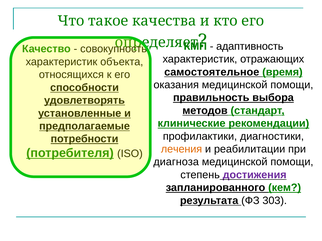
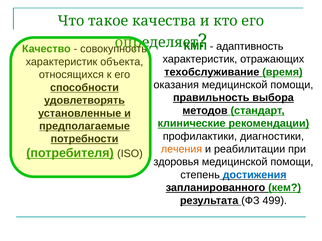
самостоятельное: самостоятельное -> техобслуживание
диагноза: диагноза -> здоровья
достижения colour: purple -> blue
303: 303 -> 499
